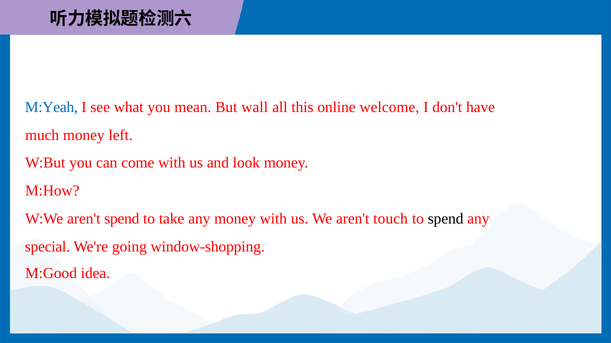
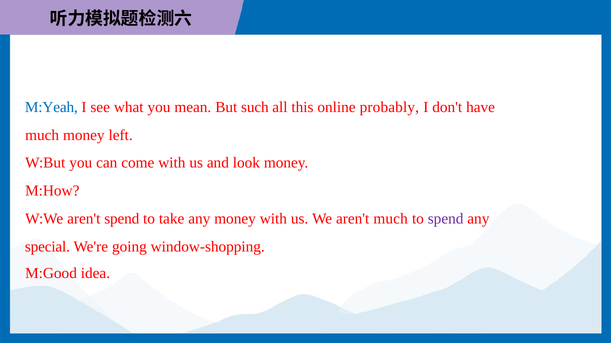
wall: wall -> such
welcome: welcome -> probably
aren't touch: touch -> much
spend at (446, 219) colour: black -> purple
